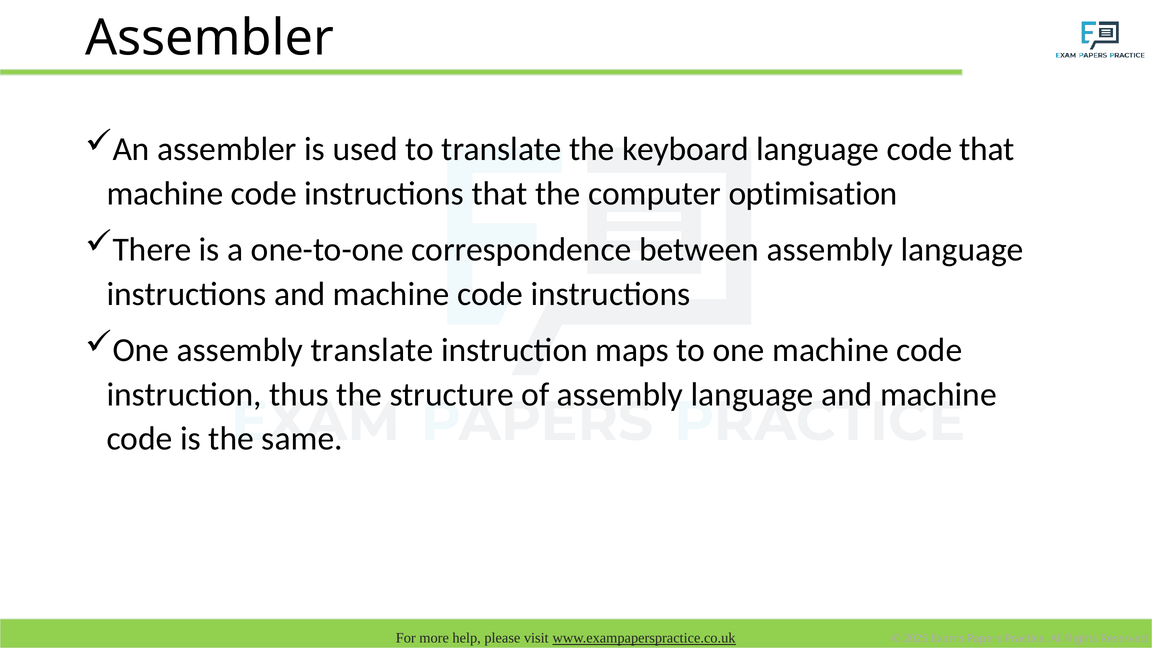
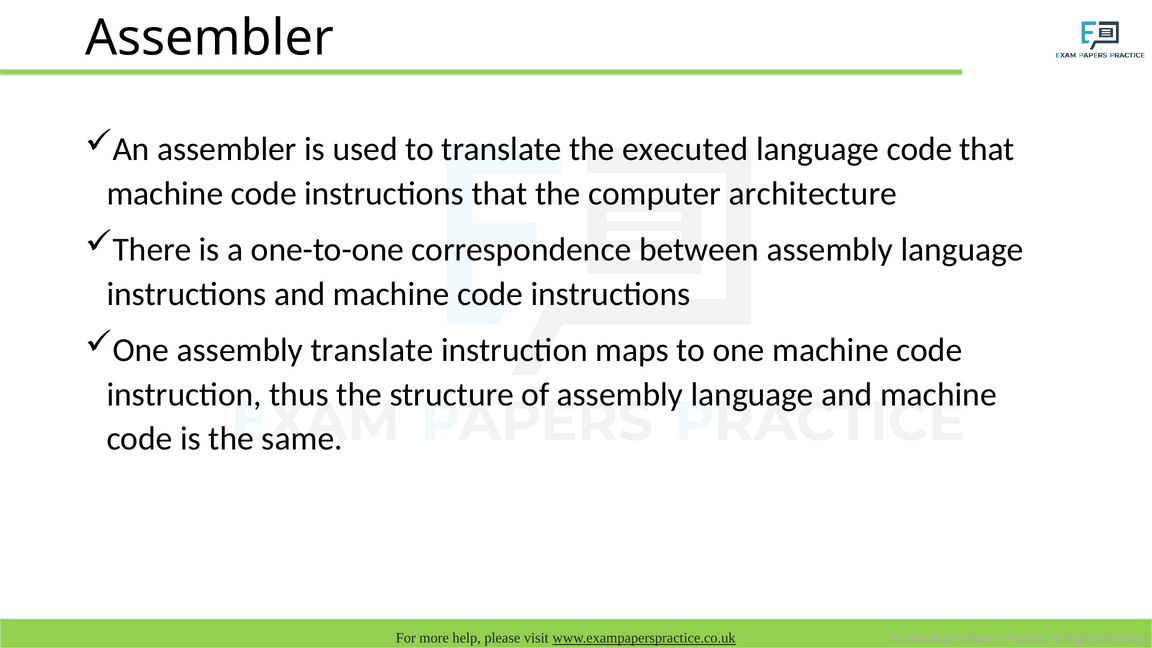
keyboard: keyboard -> executed
optimisation: optimisation -> architecture
